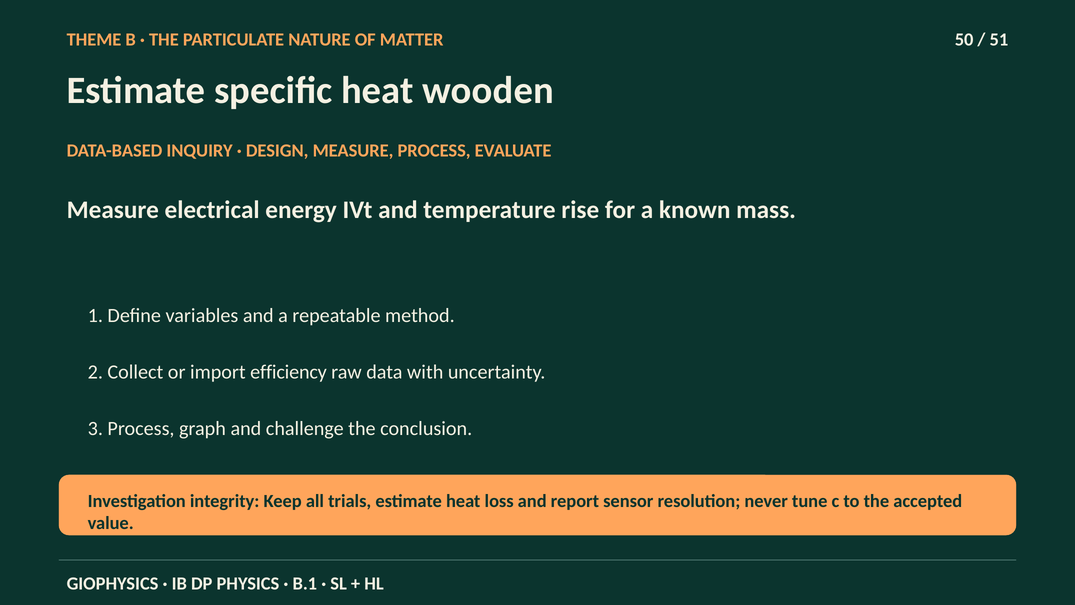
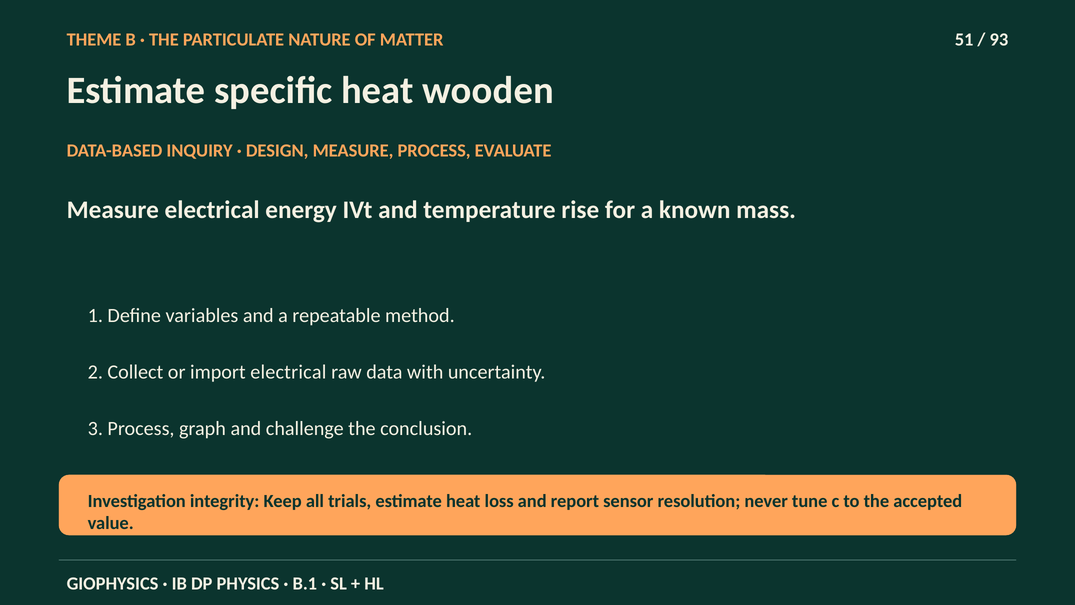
50: 50 -> 51
51: 51 -> 93
import efficiency: efficiency -> electrical
